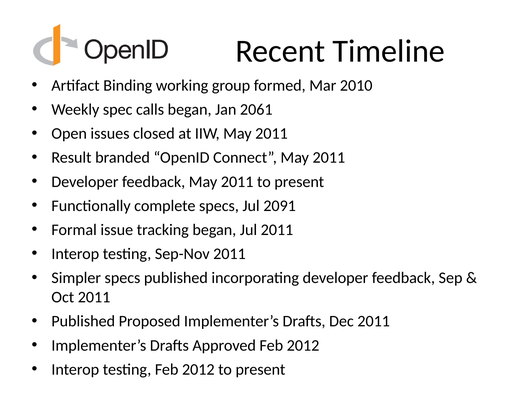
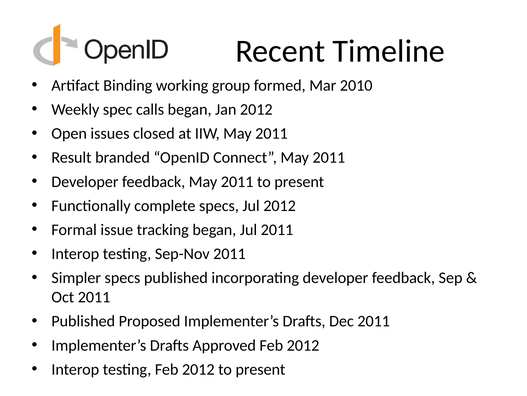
Jan 2061: 2061 -> 2012
Jul 2091: 2091 -> 2012
